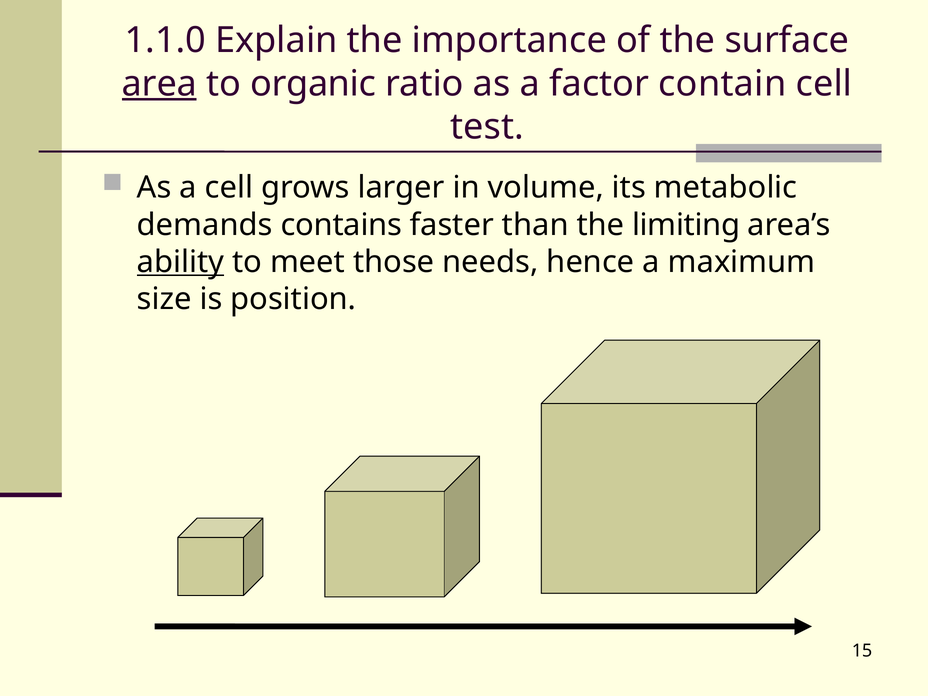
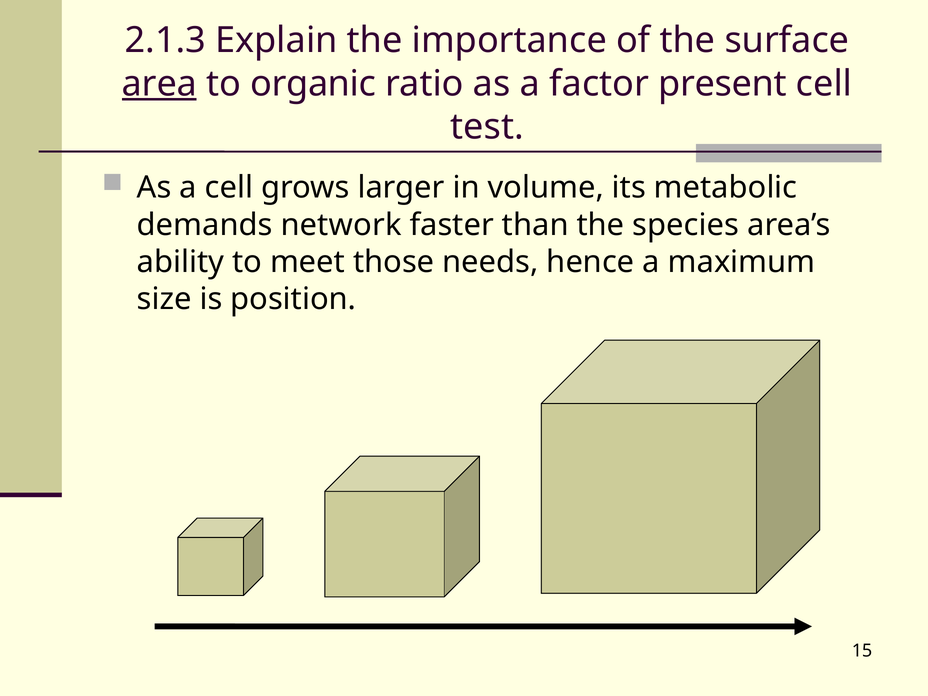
1.1.0: 1.1.0 -> 2.1.3
contain: contain -> present
contains: contains -> network
limiting: limiting -> species
ability underline: present -> none
